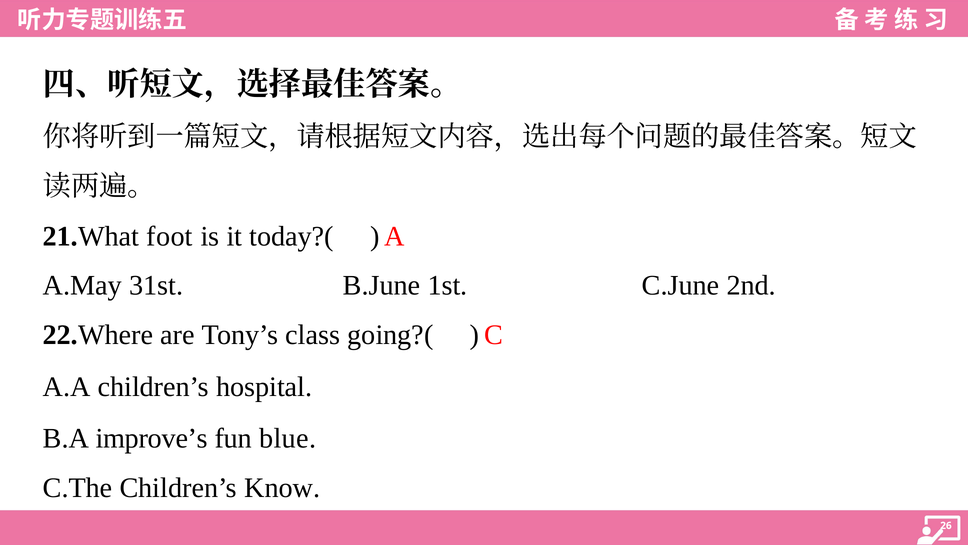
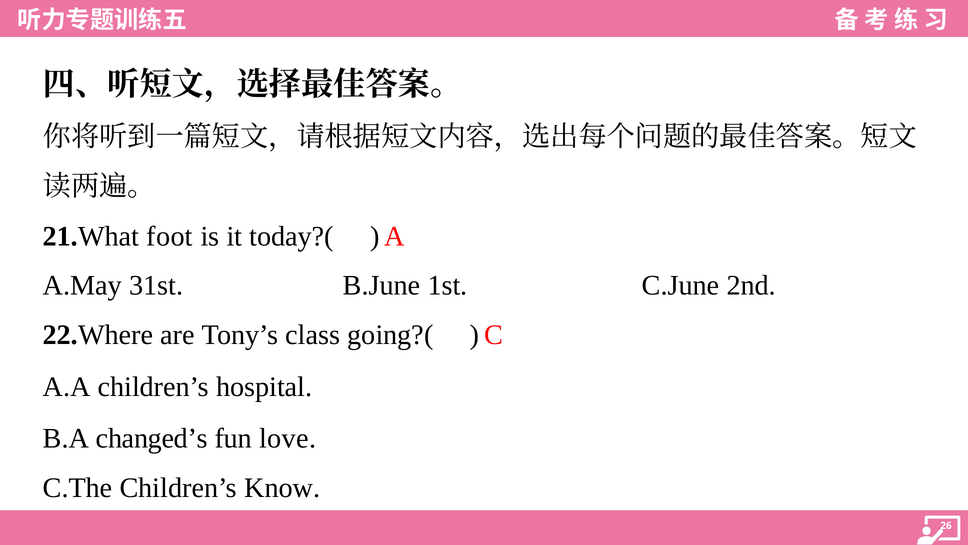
improve’s: improve’s -> changed’s
blue: blue -> love
